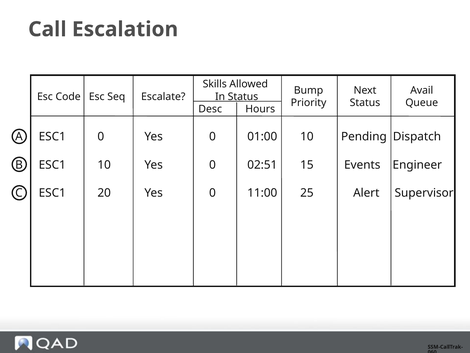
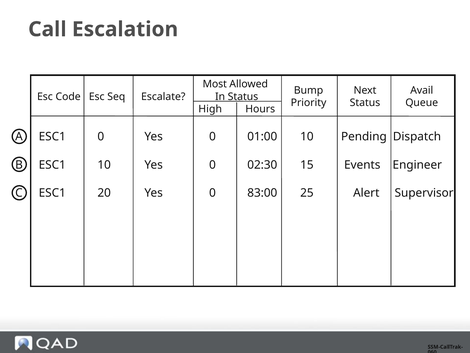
Skills: Skills -> Most
Desc: Desc -> High
02:51: 02:51 -> 02:30
11:00: 11:00 -> 83:00
